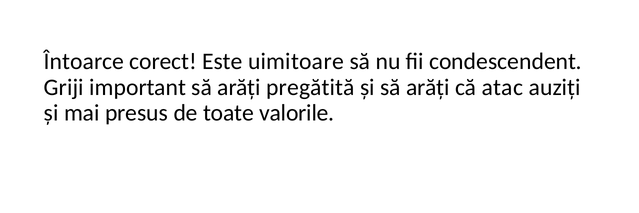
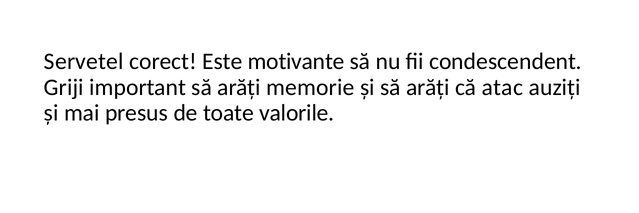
Întoarce: Întoarce -> Servetel
uimitoare: uimitoare -> motivante
pregătită: pregătită -> memorie
